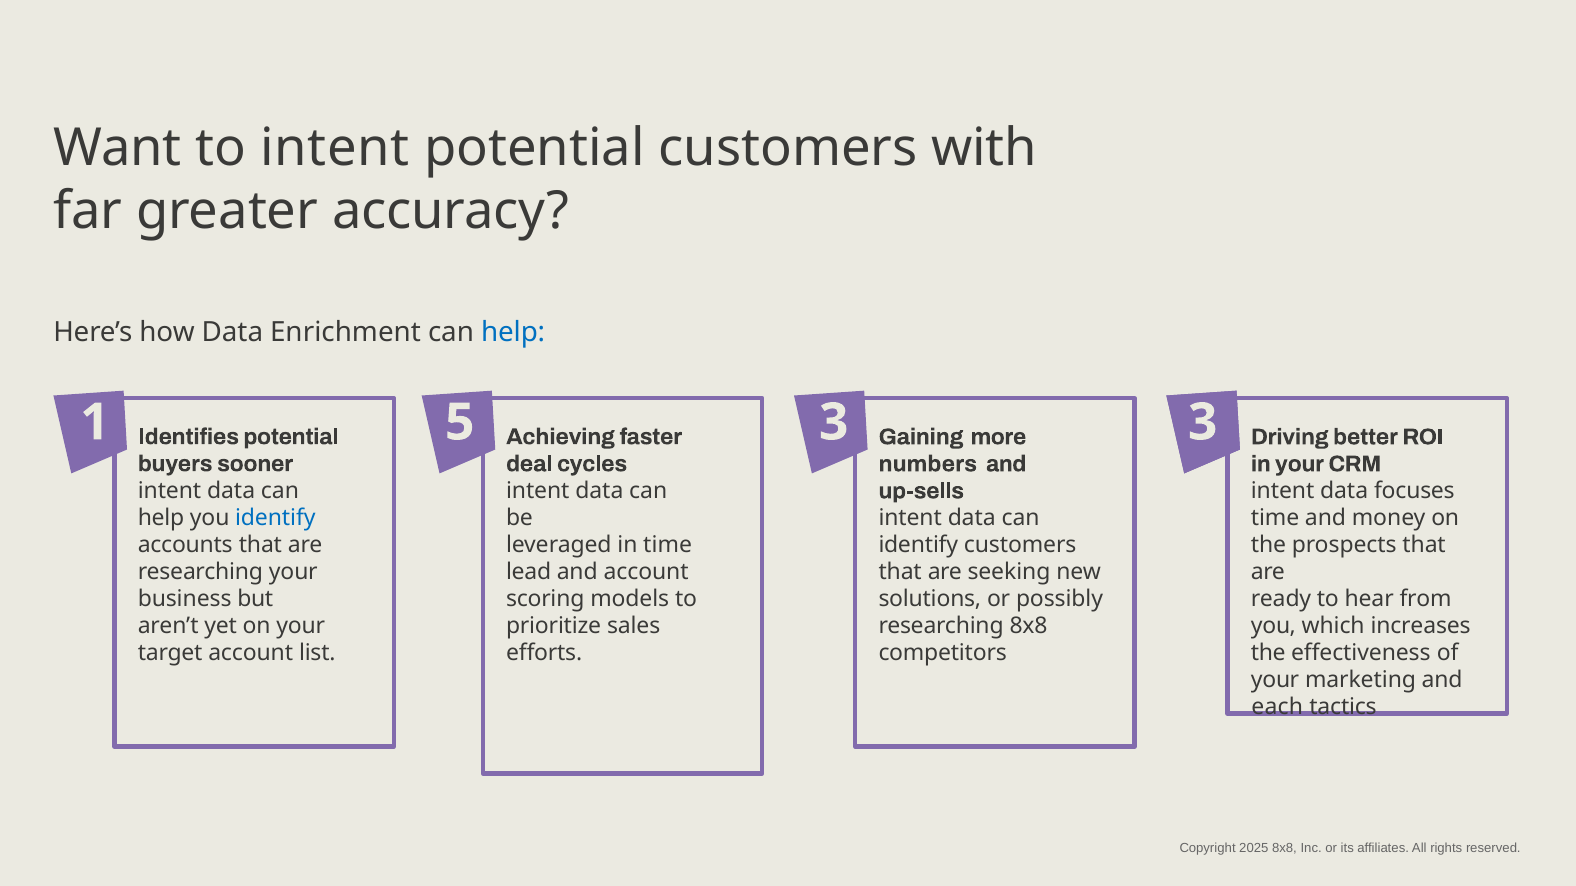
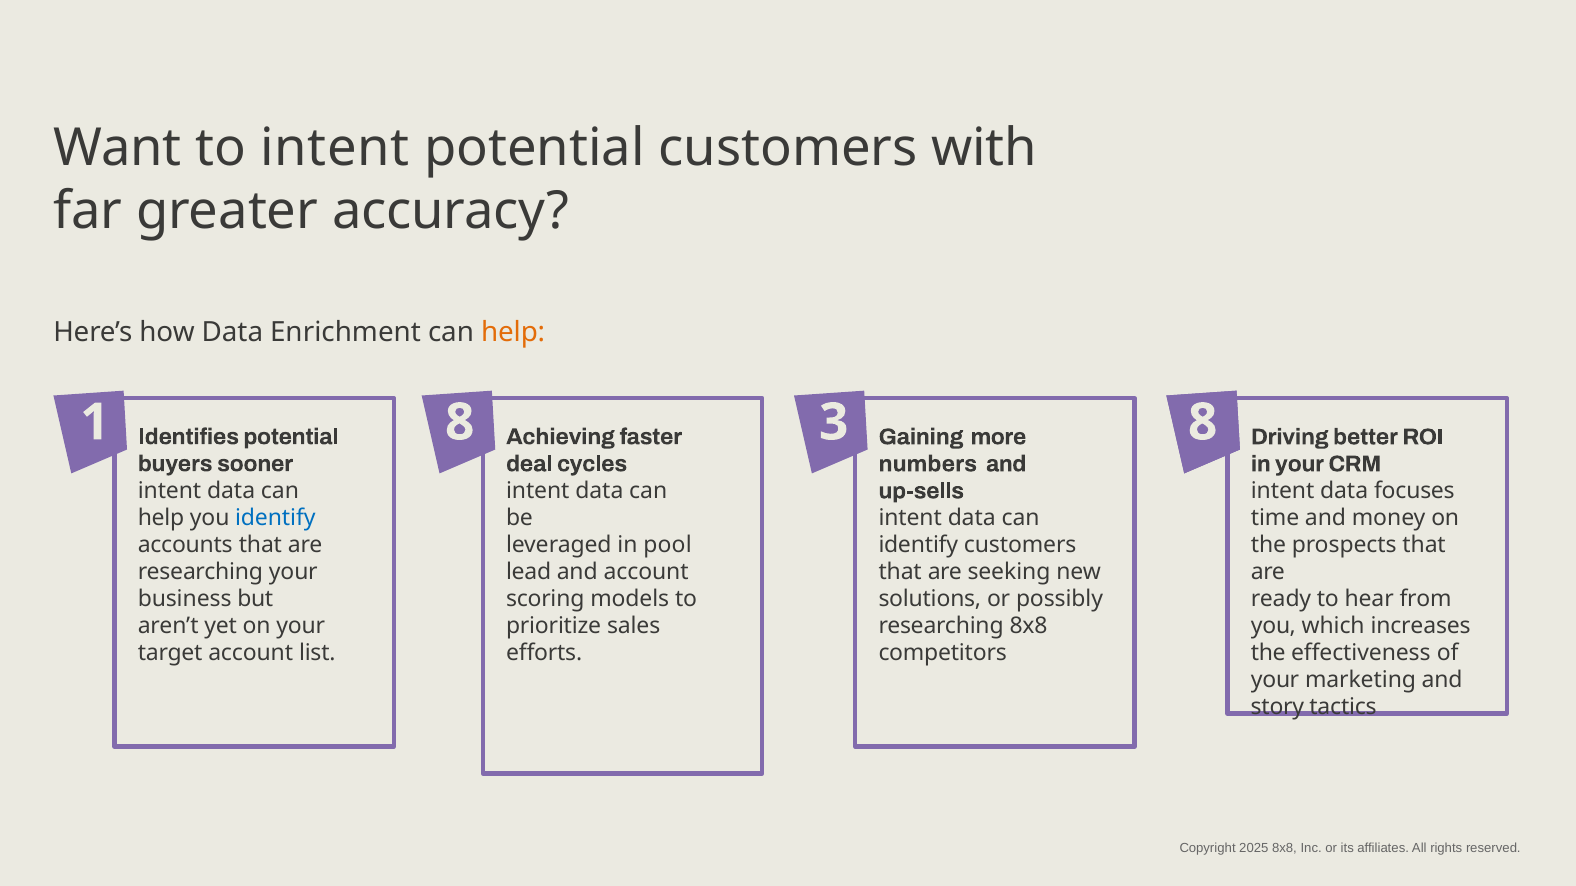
help at (513, 332) colour: blue -> orange
1 5: 5 -> 8
3 3: 3 -> 8
in time: time -> pool
each: each -> story
